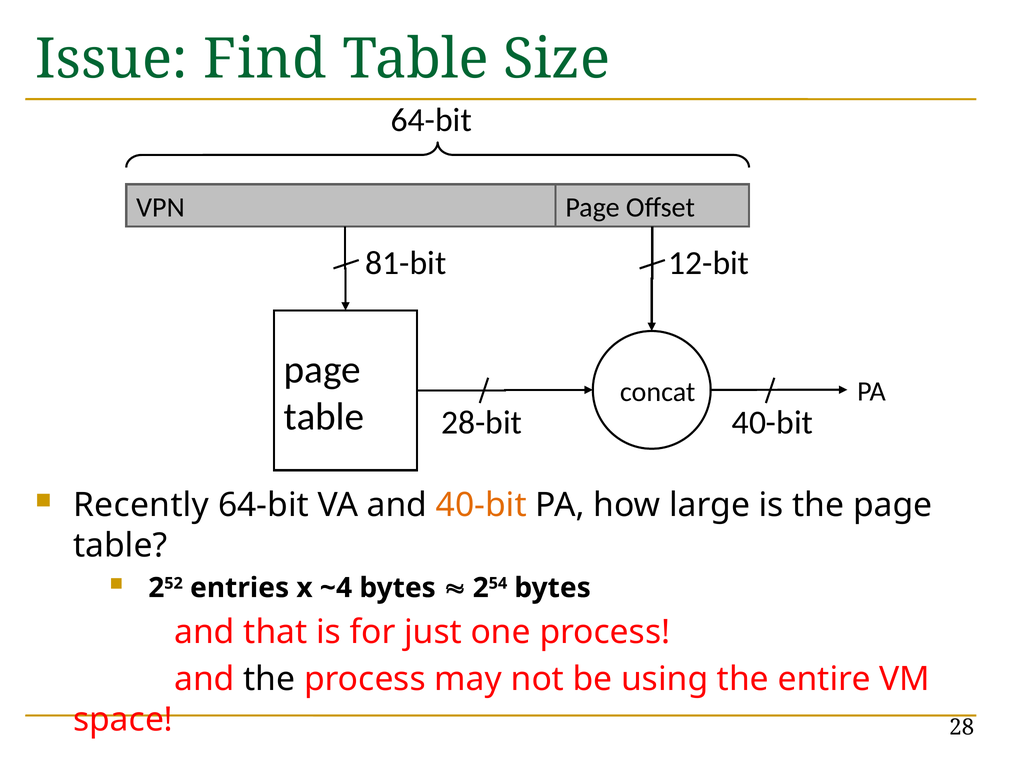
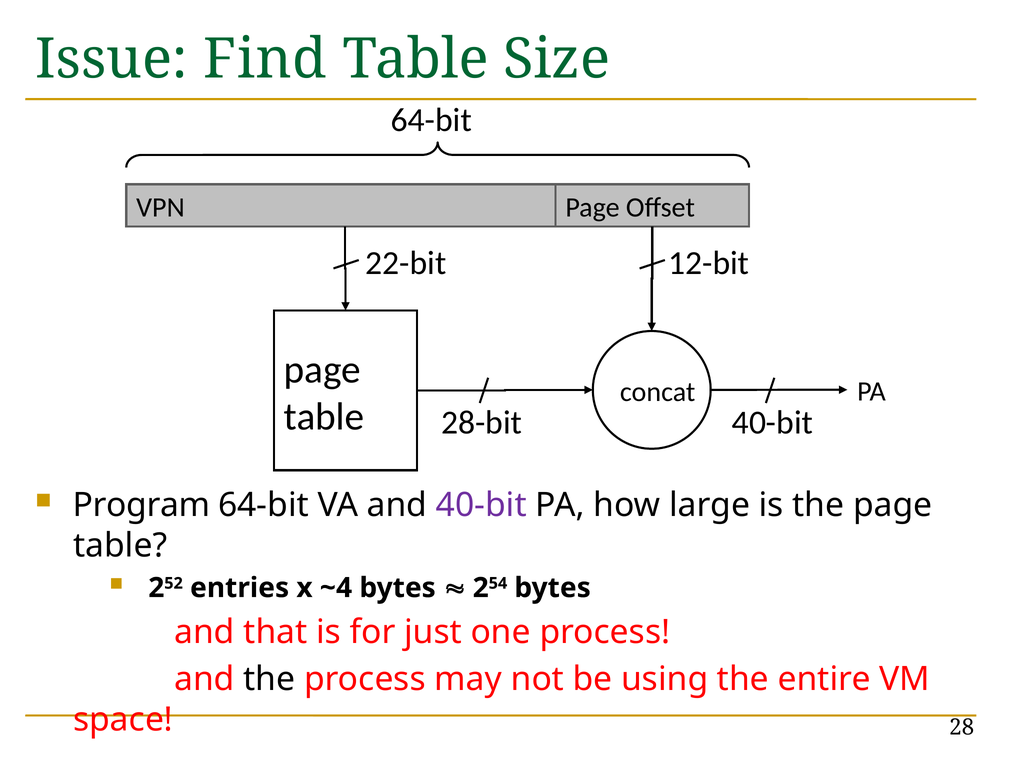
81-bit: 81-bit -> 22-bit
Recently: Recently -> Program
40-bit at (481, 506) colour: orange -> purple
